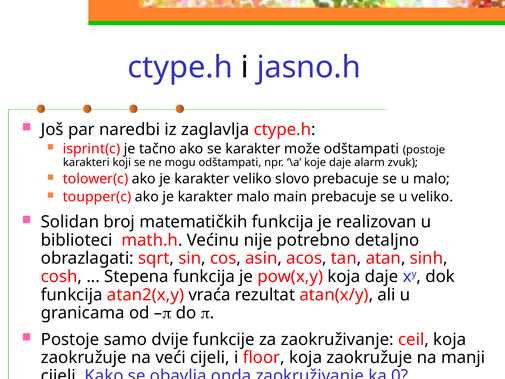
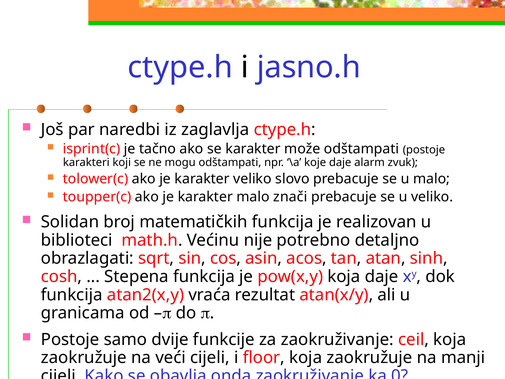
main: main -> znači
